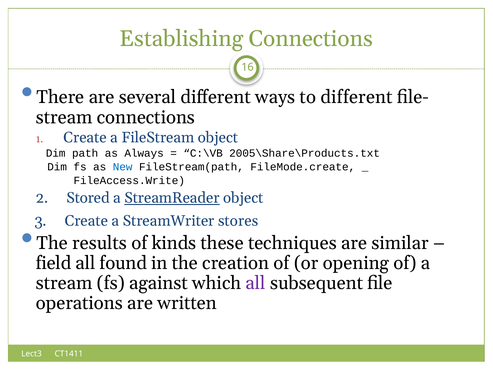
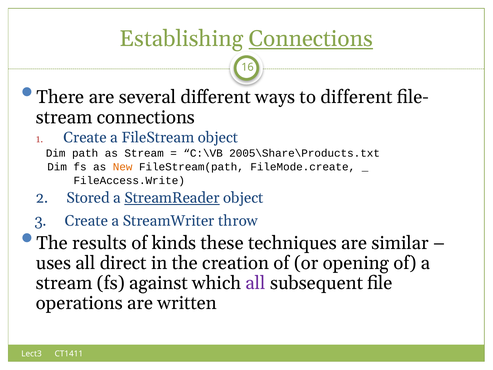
Connections at (311, 39) underline: none -> present
as Always: Always -> Stream
New colour: blue -> orange
stores: stores -> throw
field: field -> uses
found: found -> direct
